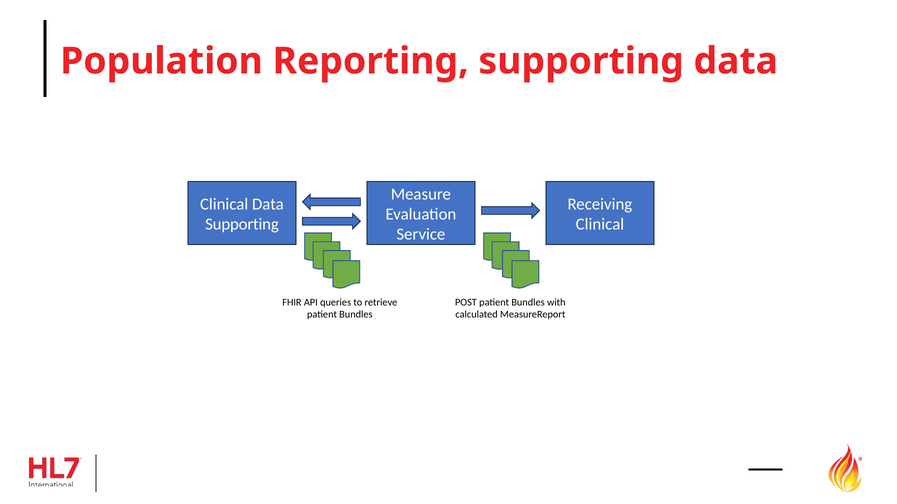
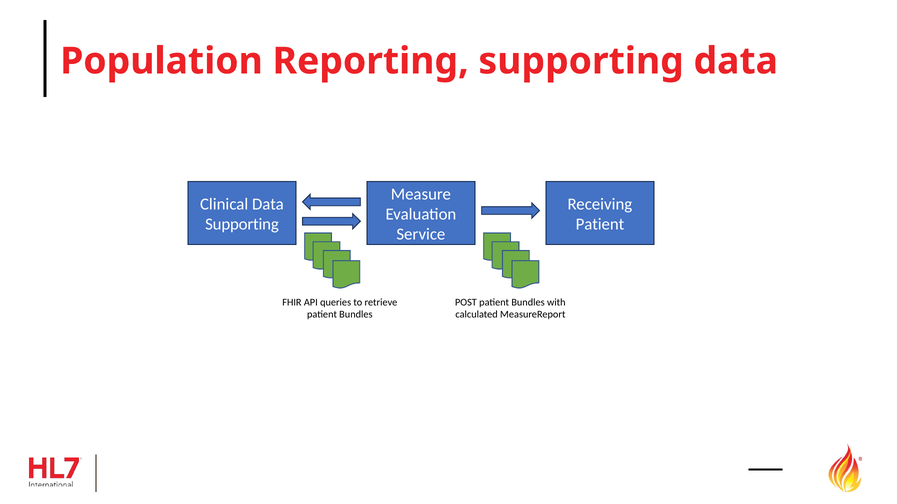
Clinical at (600, 225): Clinical -> Patient
